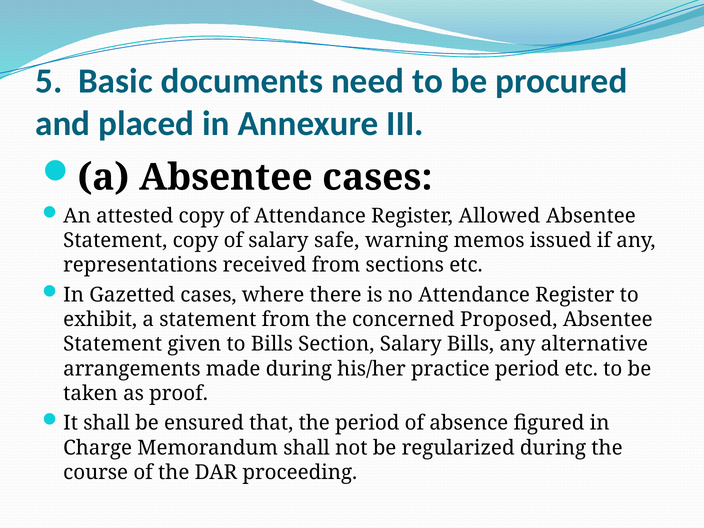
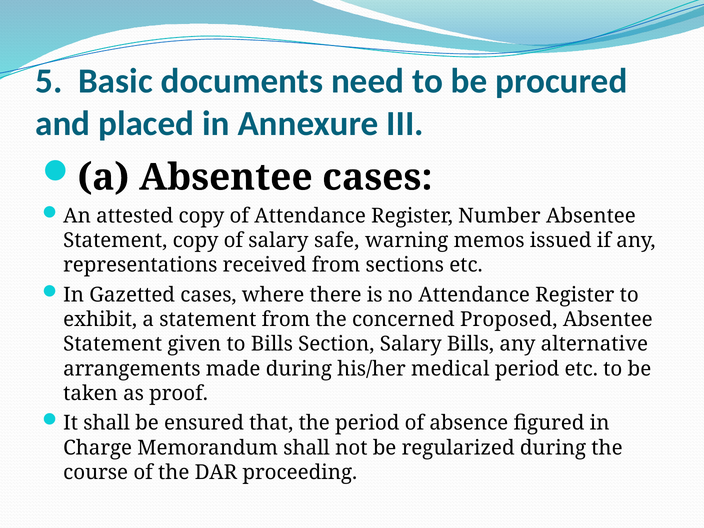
Allowed: Allowed -> Number
practice: practice -> medical
